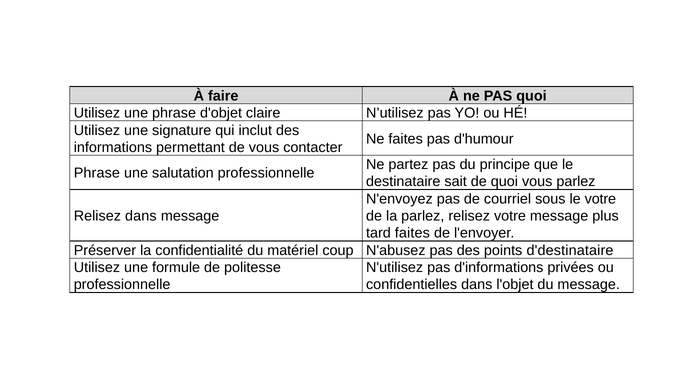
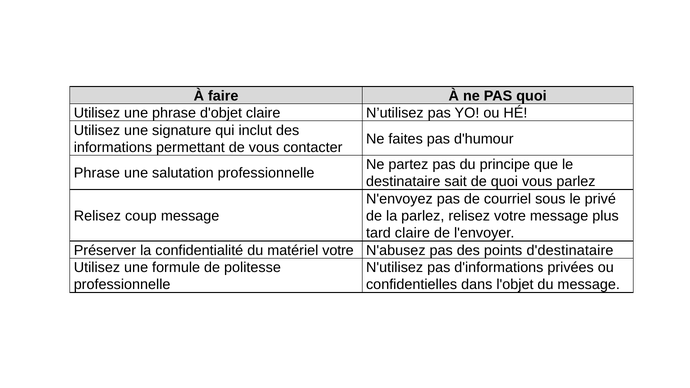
le votre: votre -> privé
Relisez dans: dans -> coup
tard faites: faites -> claire
matériel coup: coup -> votre
